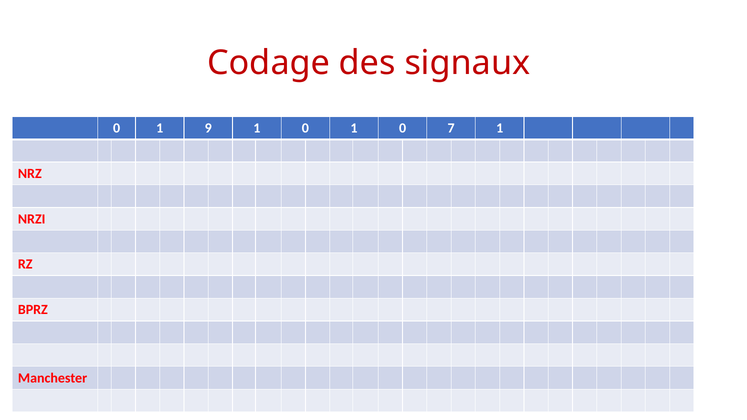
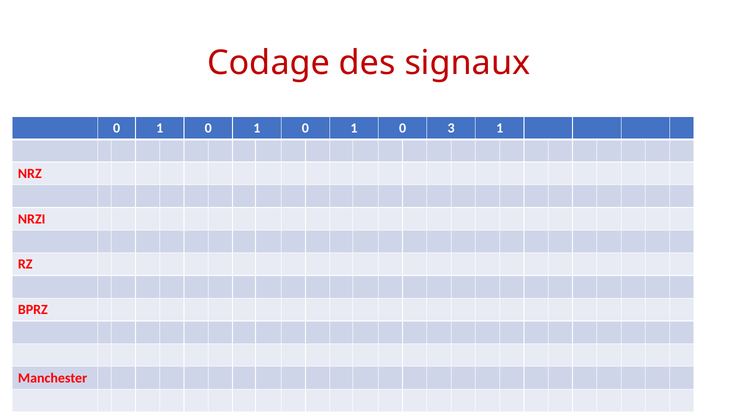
9 at (208, 128): 9 -> 0
7: 7 -> 3
